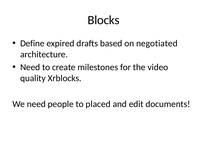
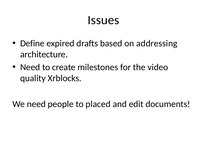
Blocks: Blocks -> Issues
negotiated: negotiated -> addressing
